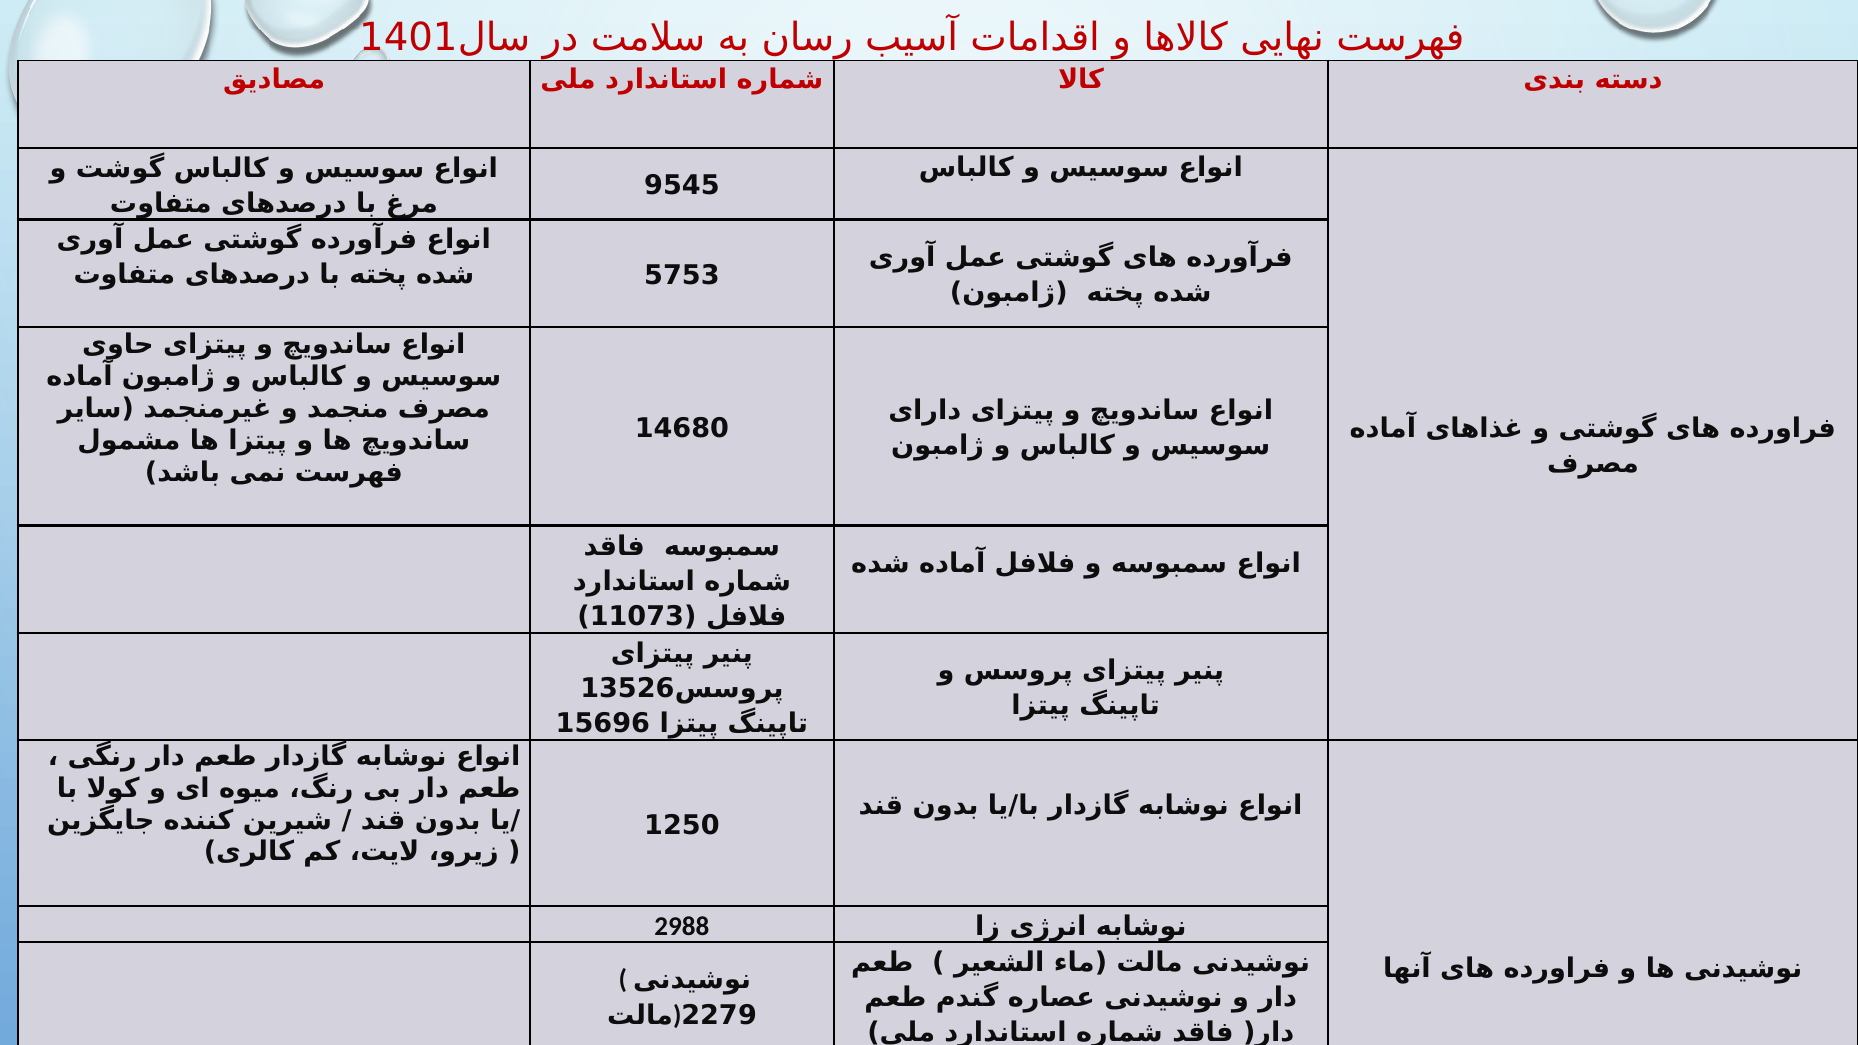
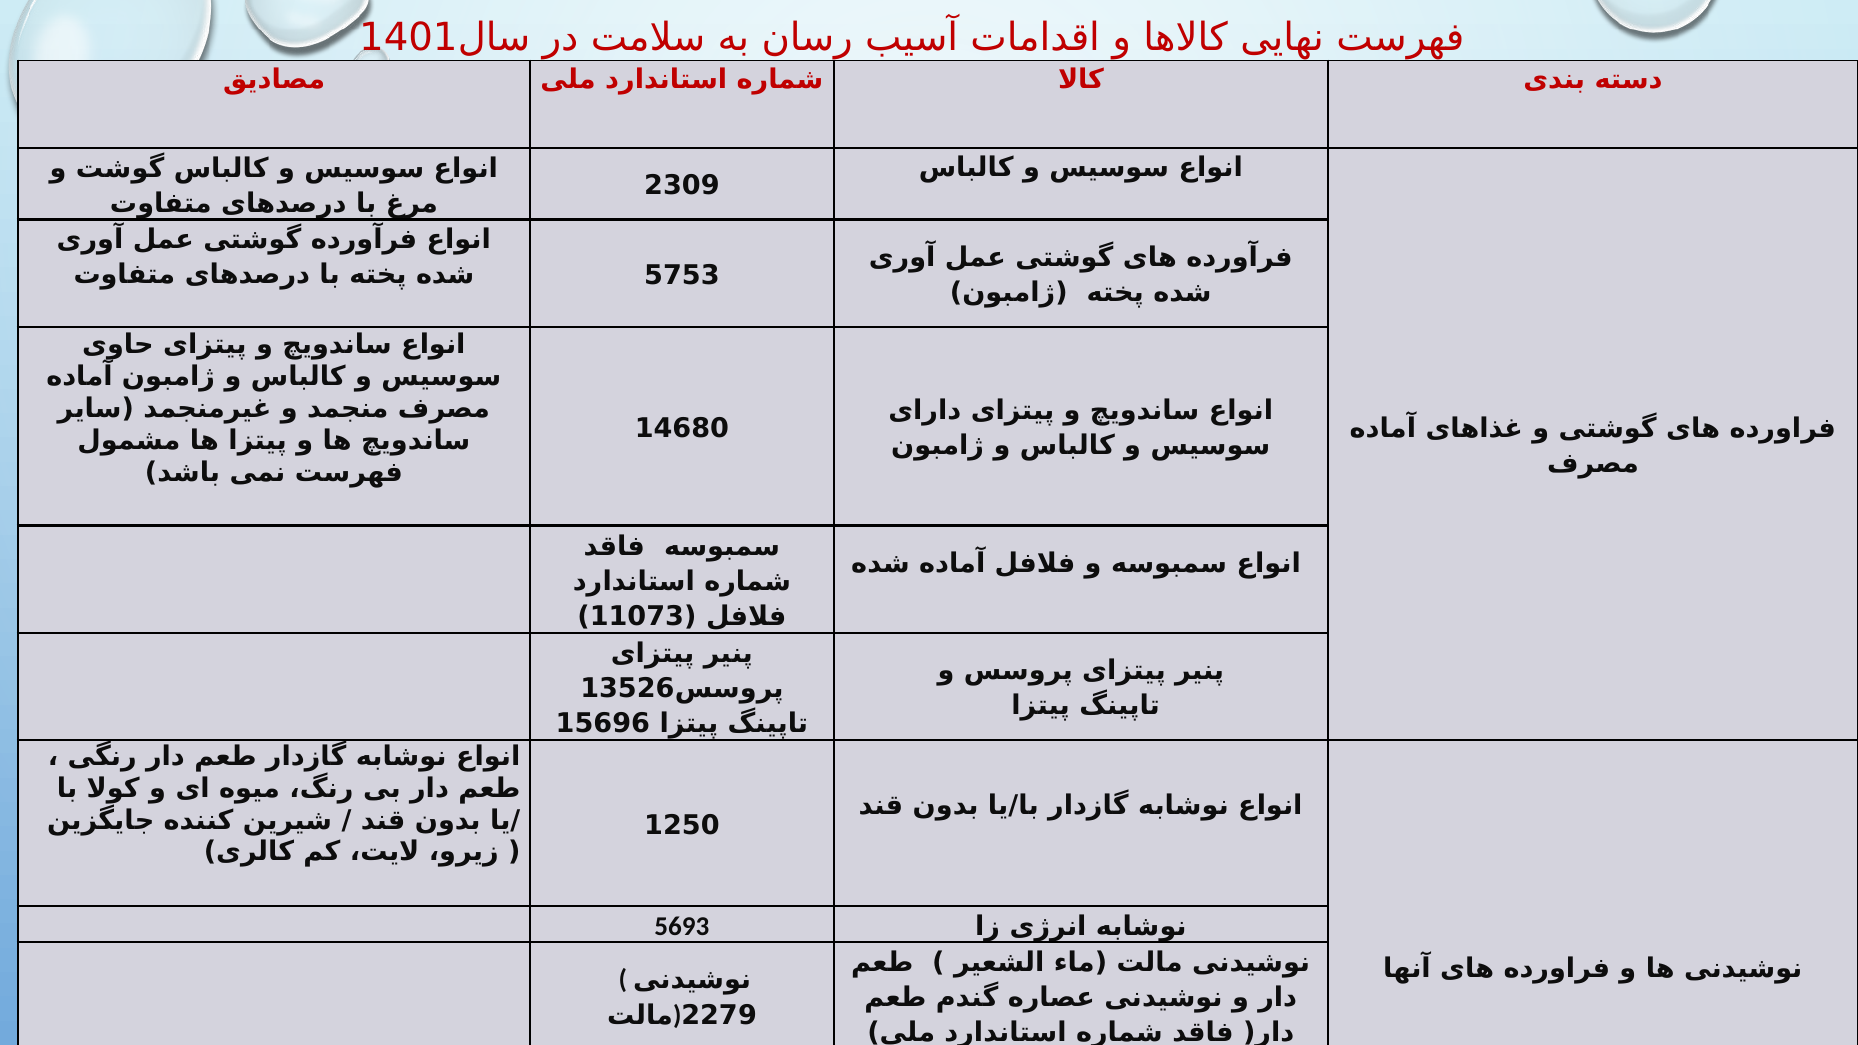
9545: 9545 -> 2309
2988: 2988 -> 5693
